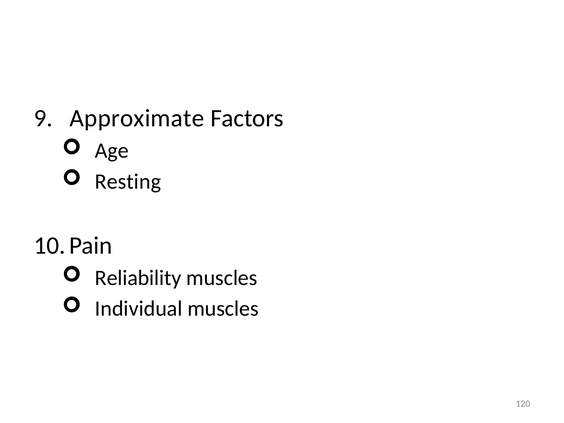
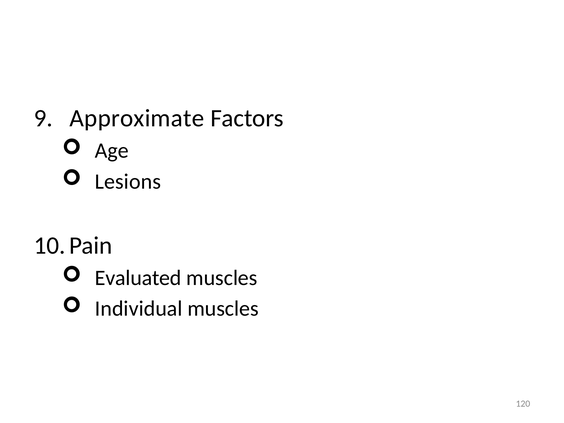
Resting: Resting -> Lesions
Reliability: Reliability -> Evaluated
